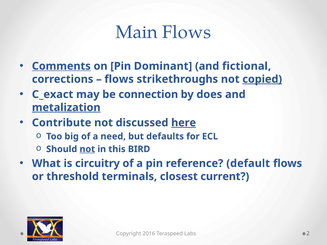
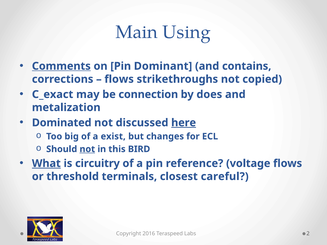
Main Flows: Flows -> Using
fictional: fictional -> contains
copied underline: present -> none
metalization underline: present -> none
Contribute: Contribute -> Dominated
need: need -> exist
defaults: defaults -> changes
What underline: none -> present
default: default -> voltage
current: current -> careful
